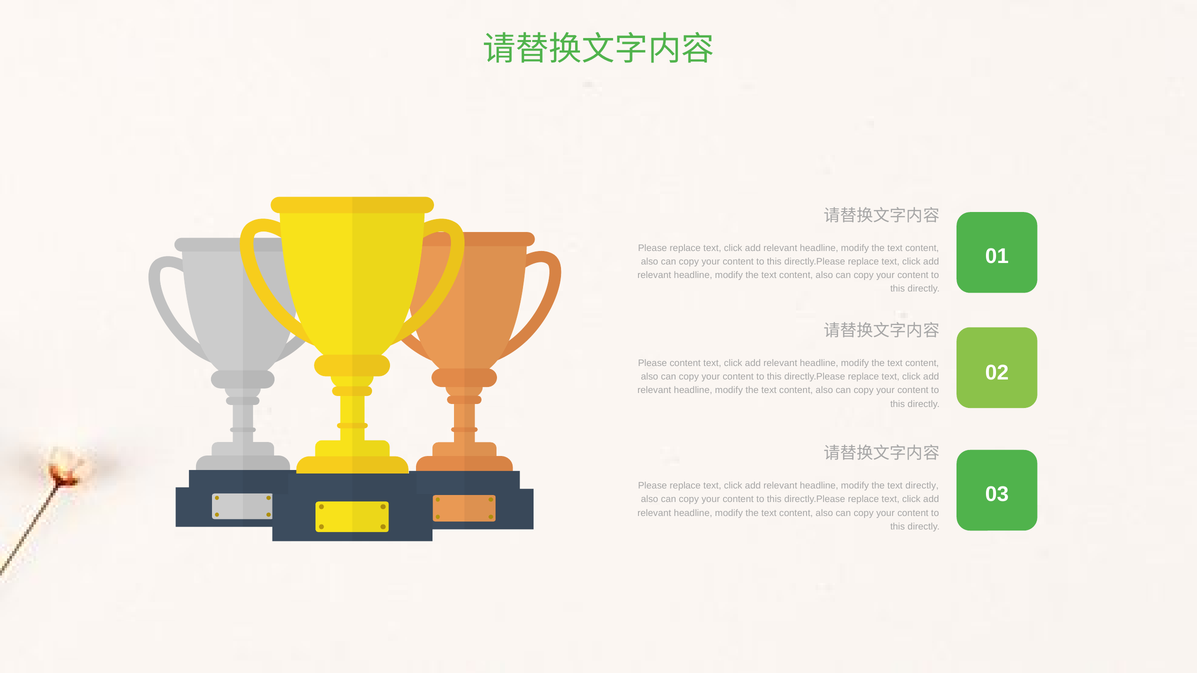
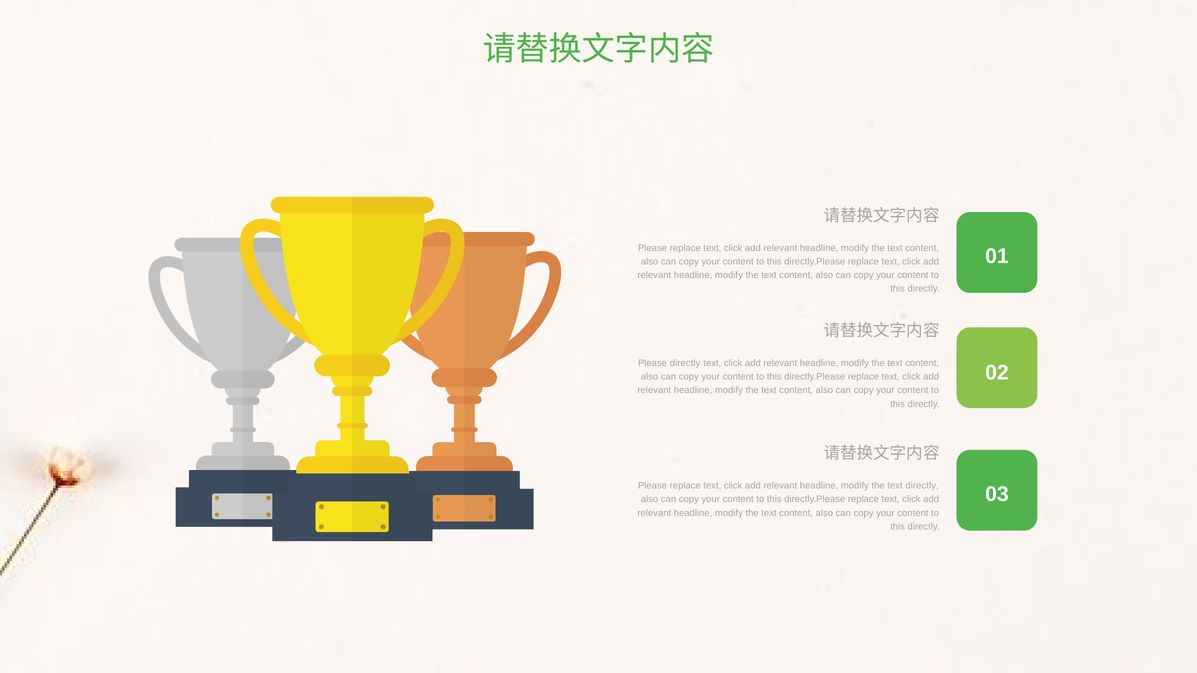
Please content: content -> directly
